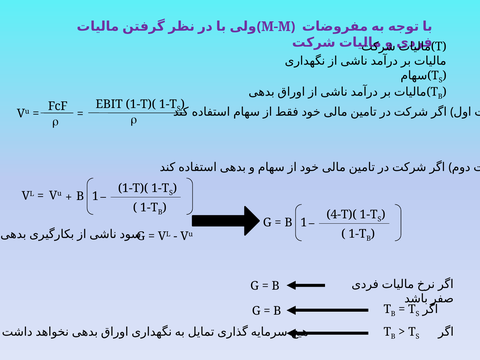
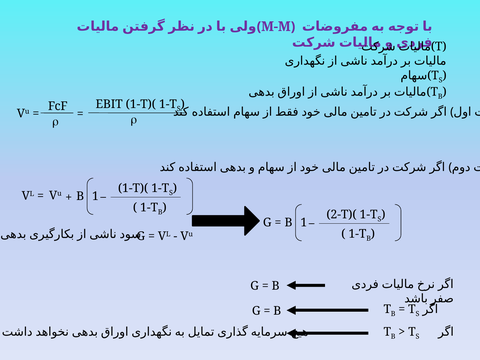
4-T)(: 4-T)( -> 2-T)(
